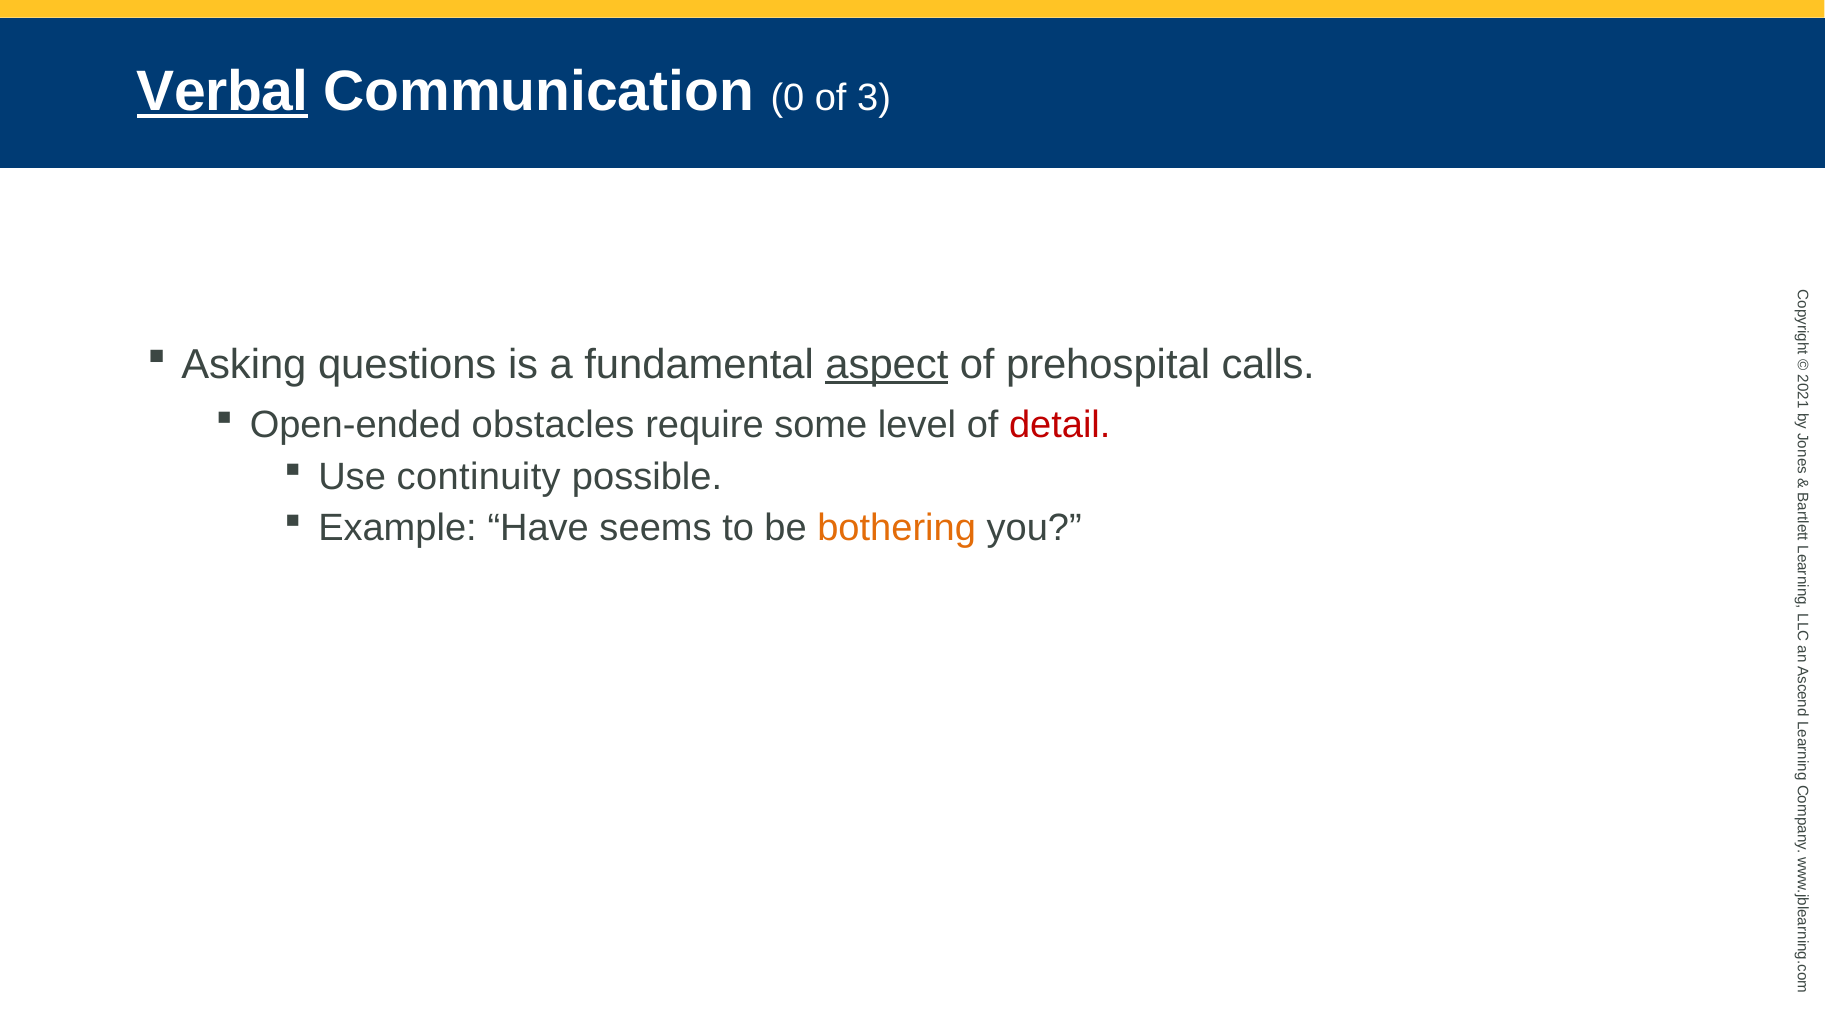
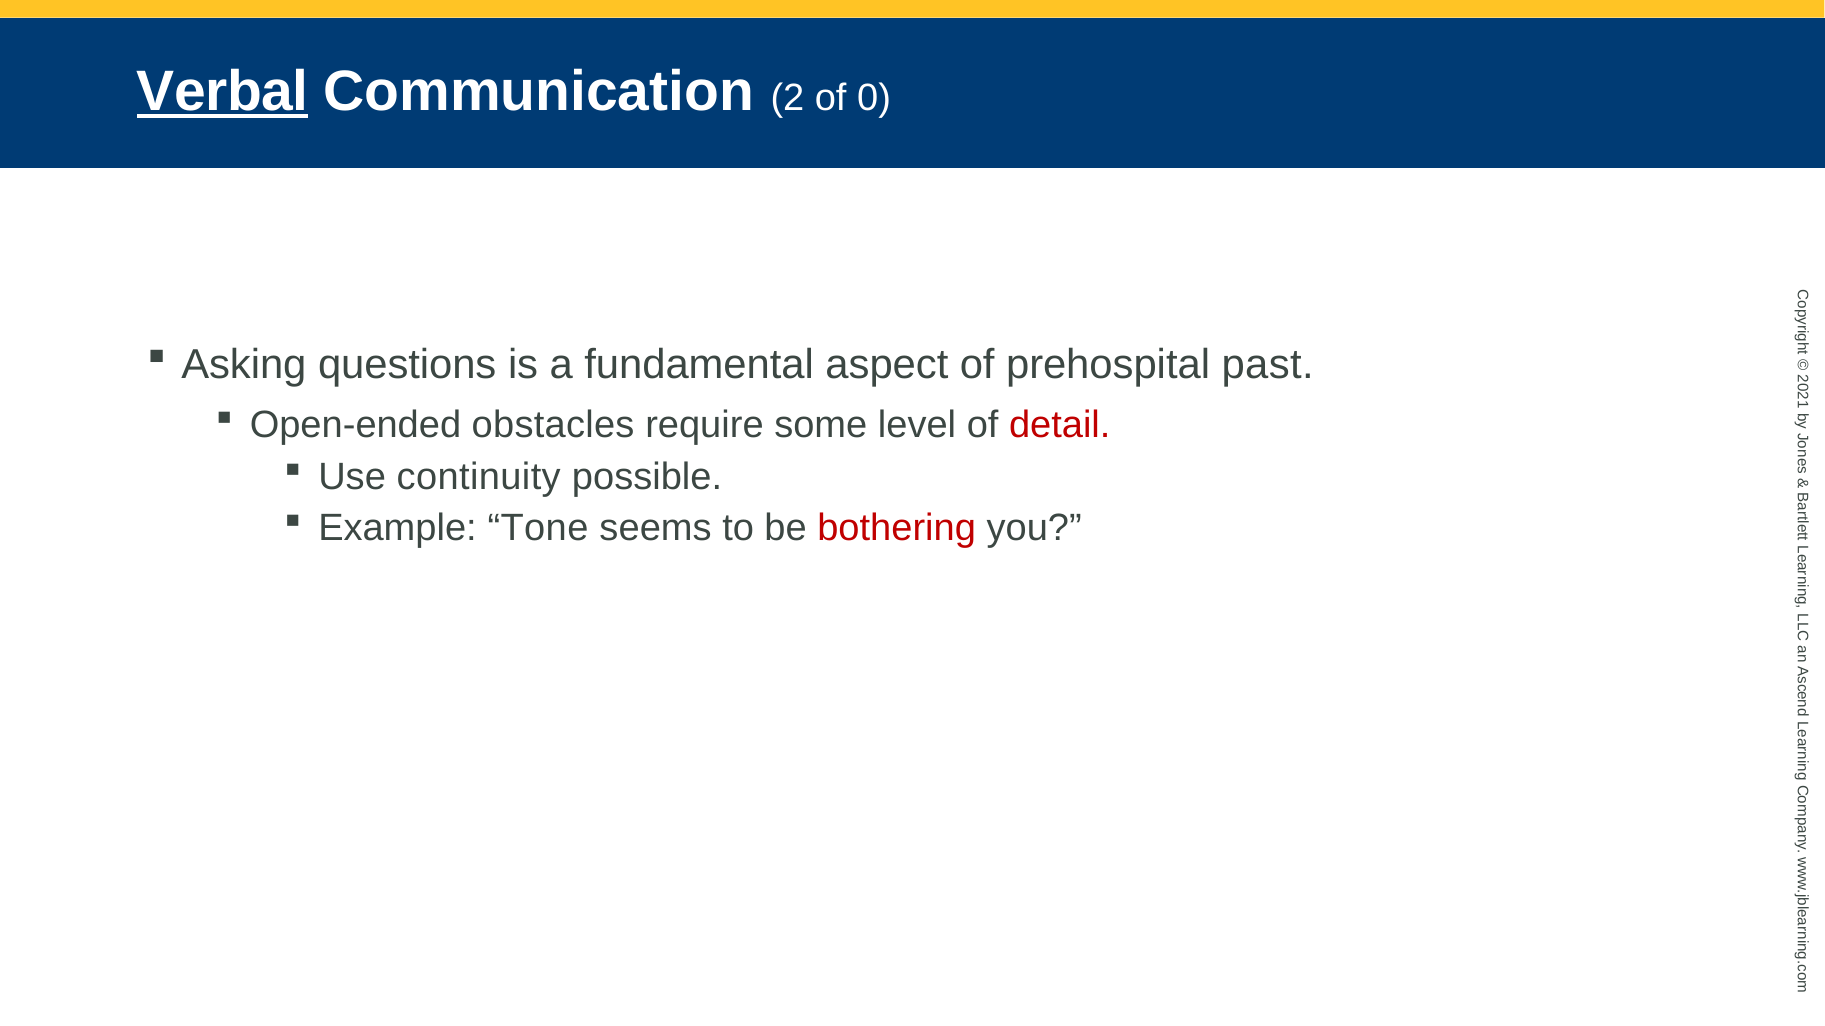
Communication 0: 0 -> 2
of 3: 3 -> 0
aspect underline: present -> none
calls: calls -> past
Have: Have -> Tone
bothering colour: orange -> red
